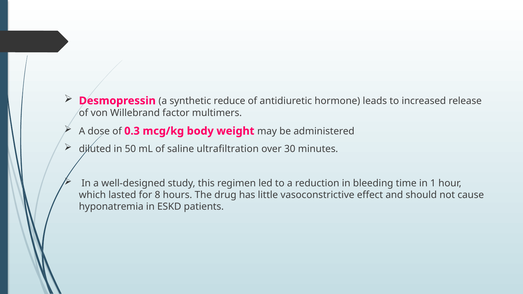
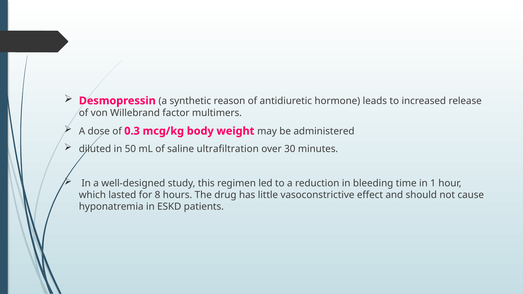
reduce: reduce -> reason
